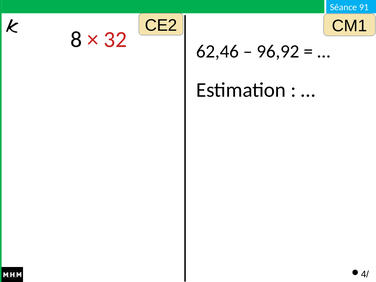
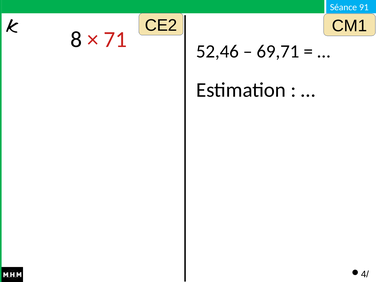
32: 32 -> 71
62,46: 62,46 -> 52,46
96,92: 96,92 -> 69,71
